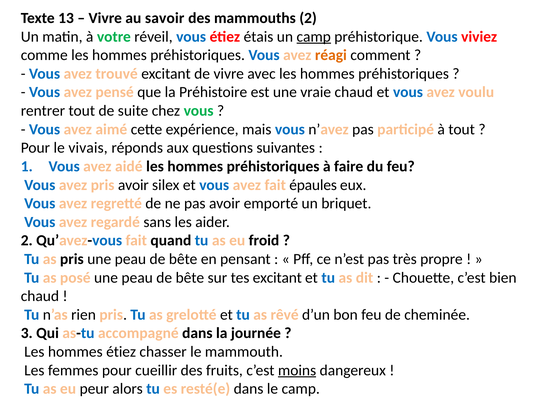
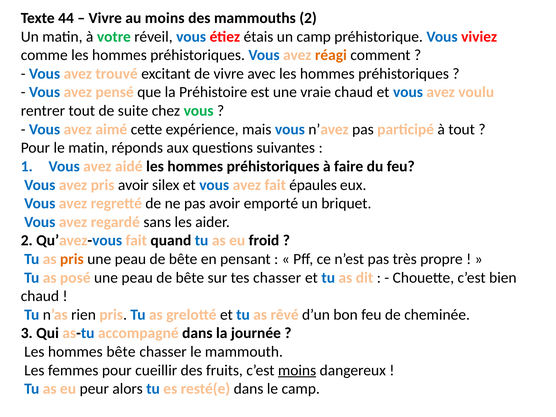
13: 13 -> 44
au savoir: savoir -> moins
camp at (314, 37) underline: present -> none
le vivais: vivais -> matin
pris at (72, 259) colour: black -> orange
tes excitant: excitant -> chasser
hommes étiez: étiez -> bête
